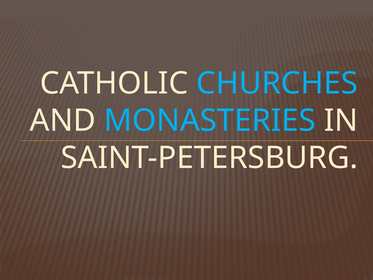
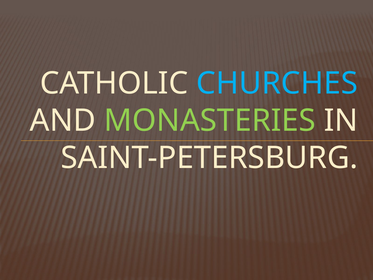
MONASTERIES colour: light blue -> light green
